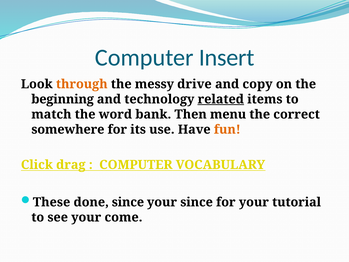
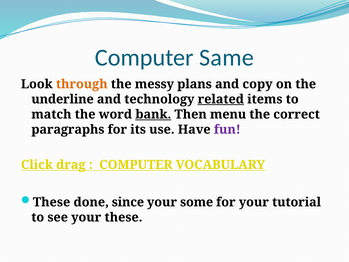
Insert: Insert -> Same
drive: drive -> plans
beginning: beginning -> underline
bank underline: none -> present
somewhere: somewhere -> paragraphs
fun colour: orange -> purple
your since: since -> some
your come: come -> these
